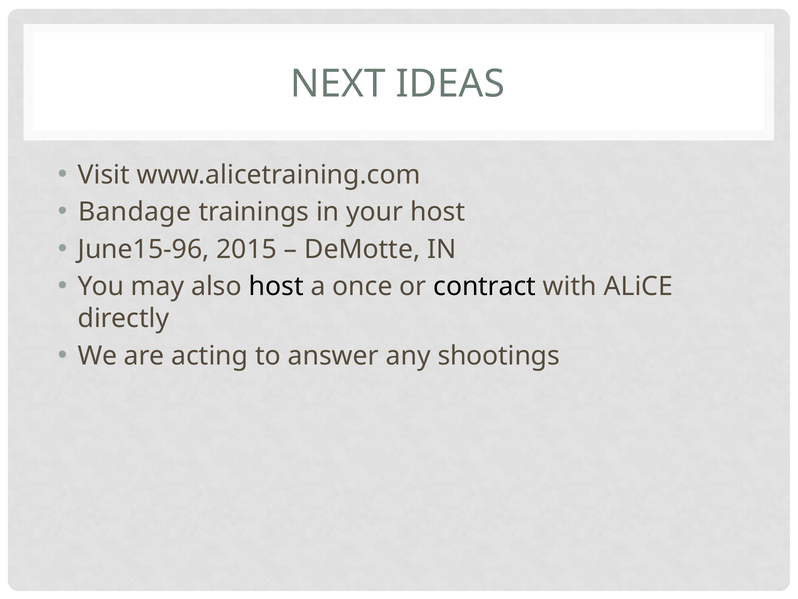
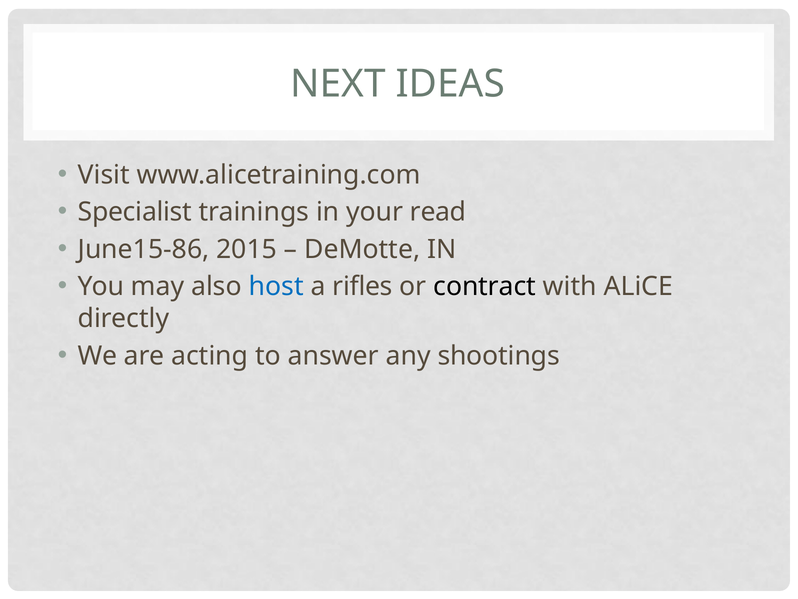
Bandage: Bandage -> Specialist
your host: host -> read
June15-96: June15-96 -> June15-86
host at (276, 286) colour: black -> blue
once: once -> rifles
